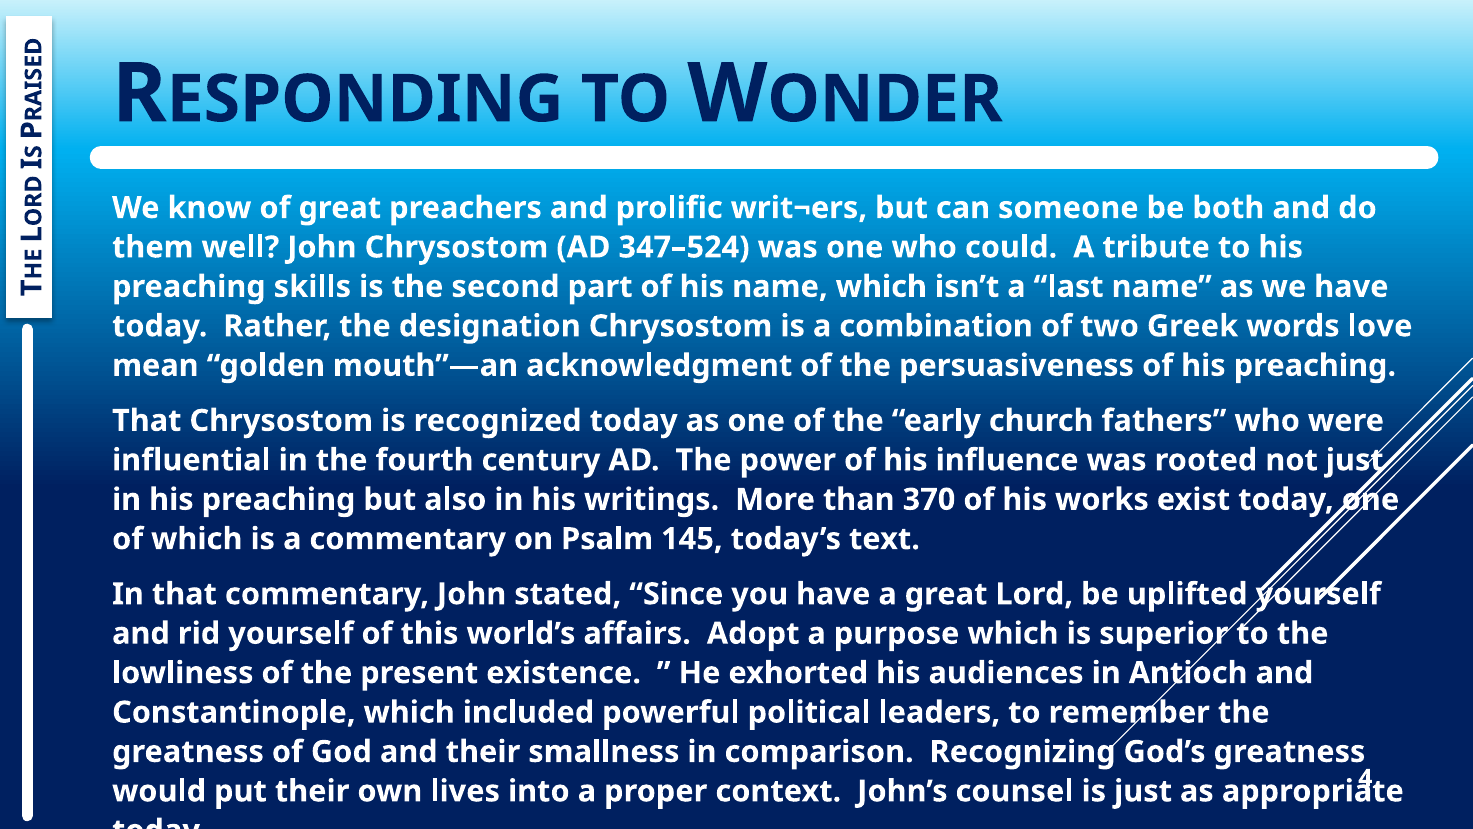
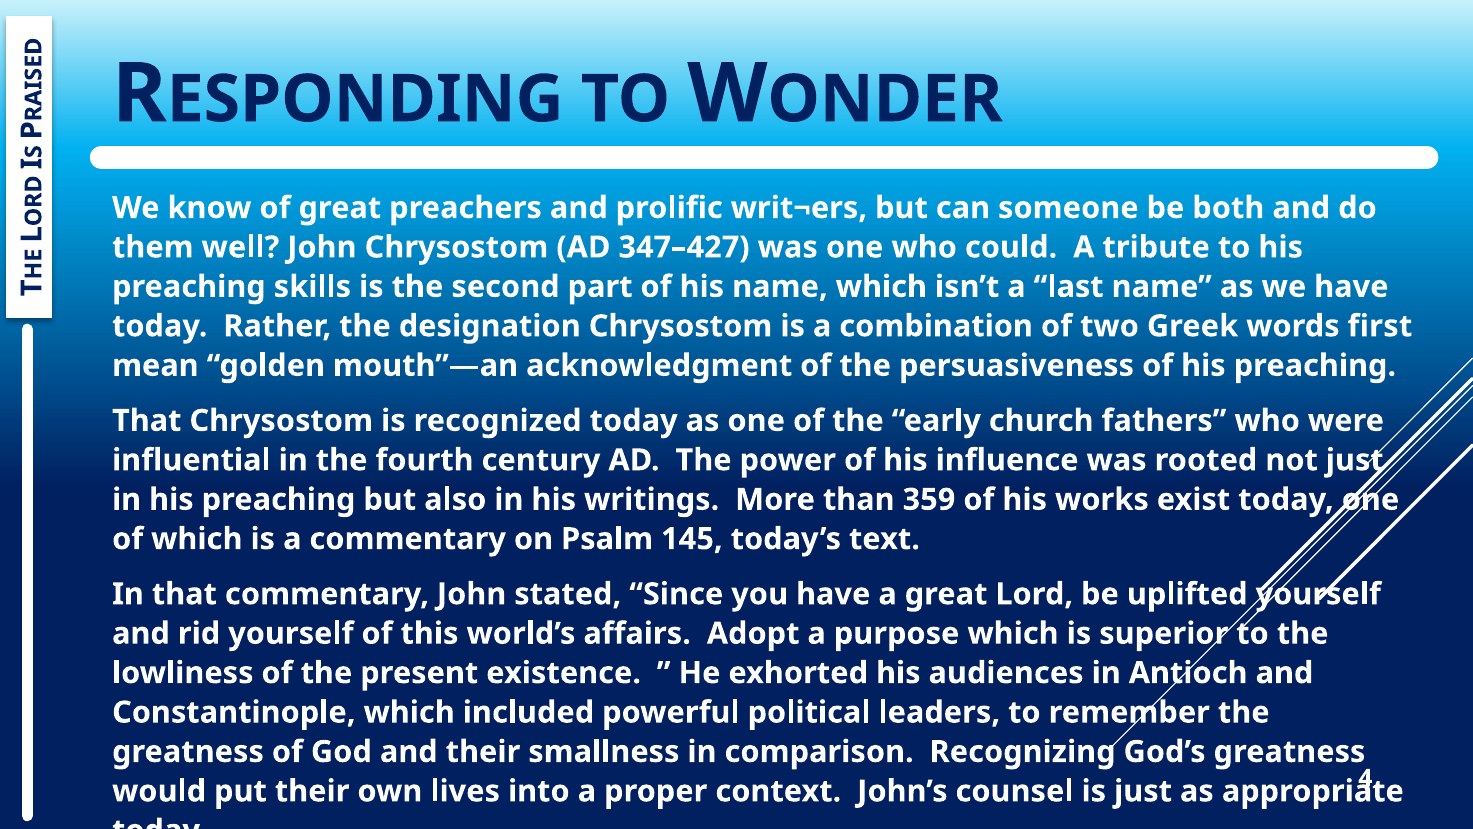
347–524: 347–524 -> 347–427
love: love -> first
370: 370 -> 359
